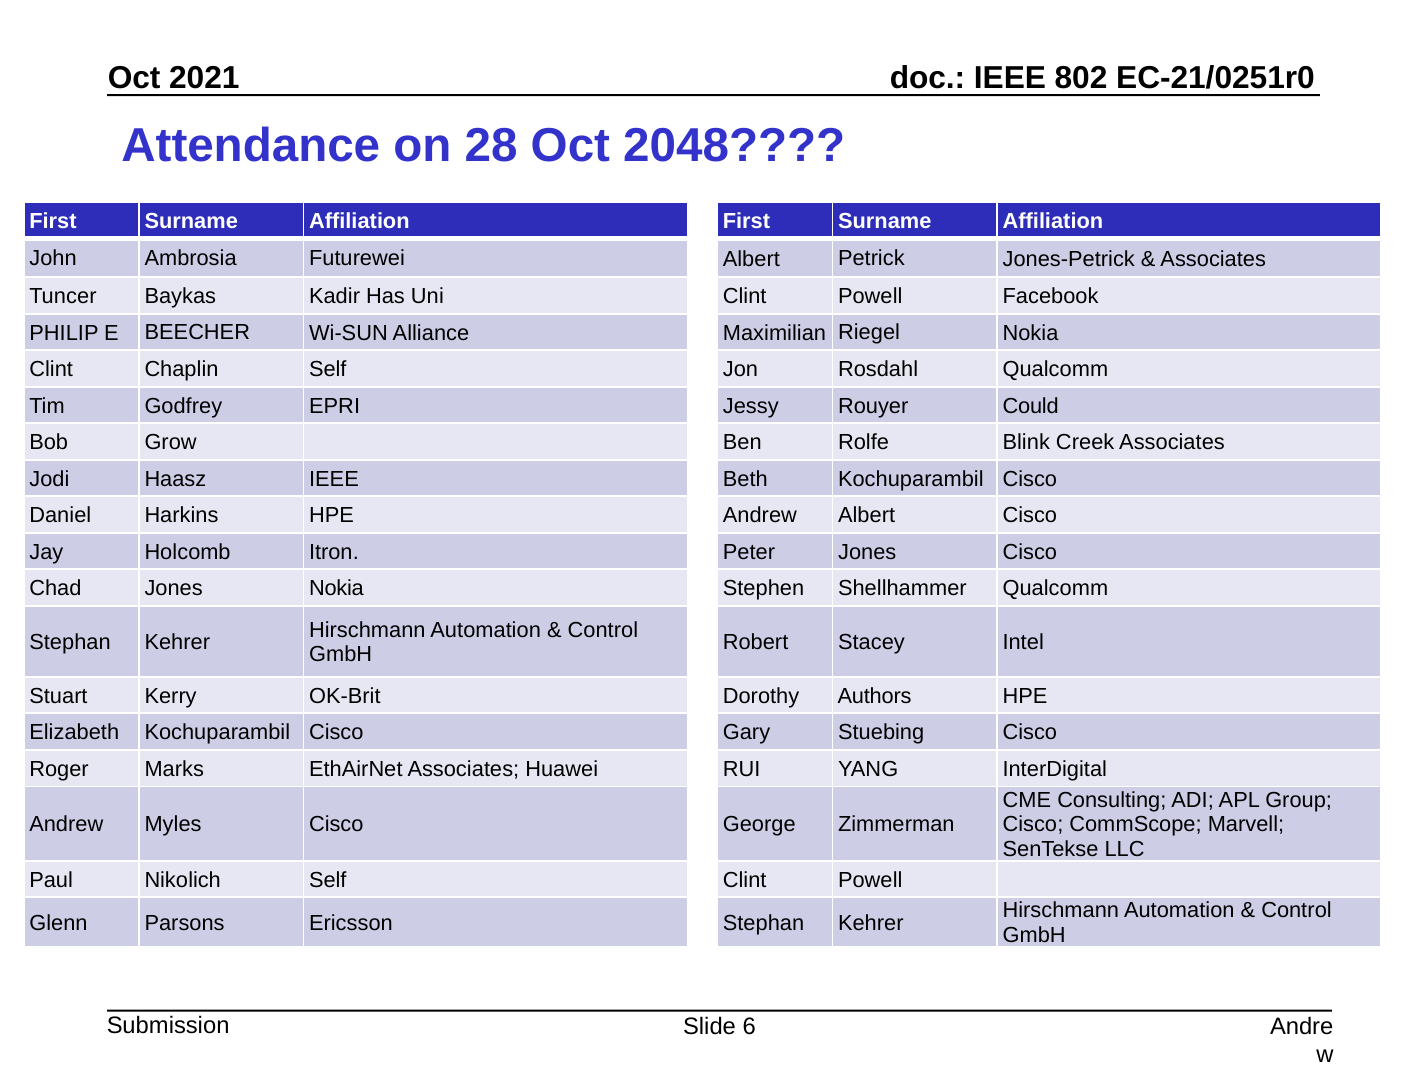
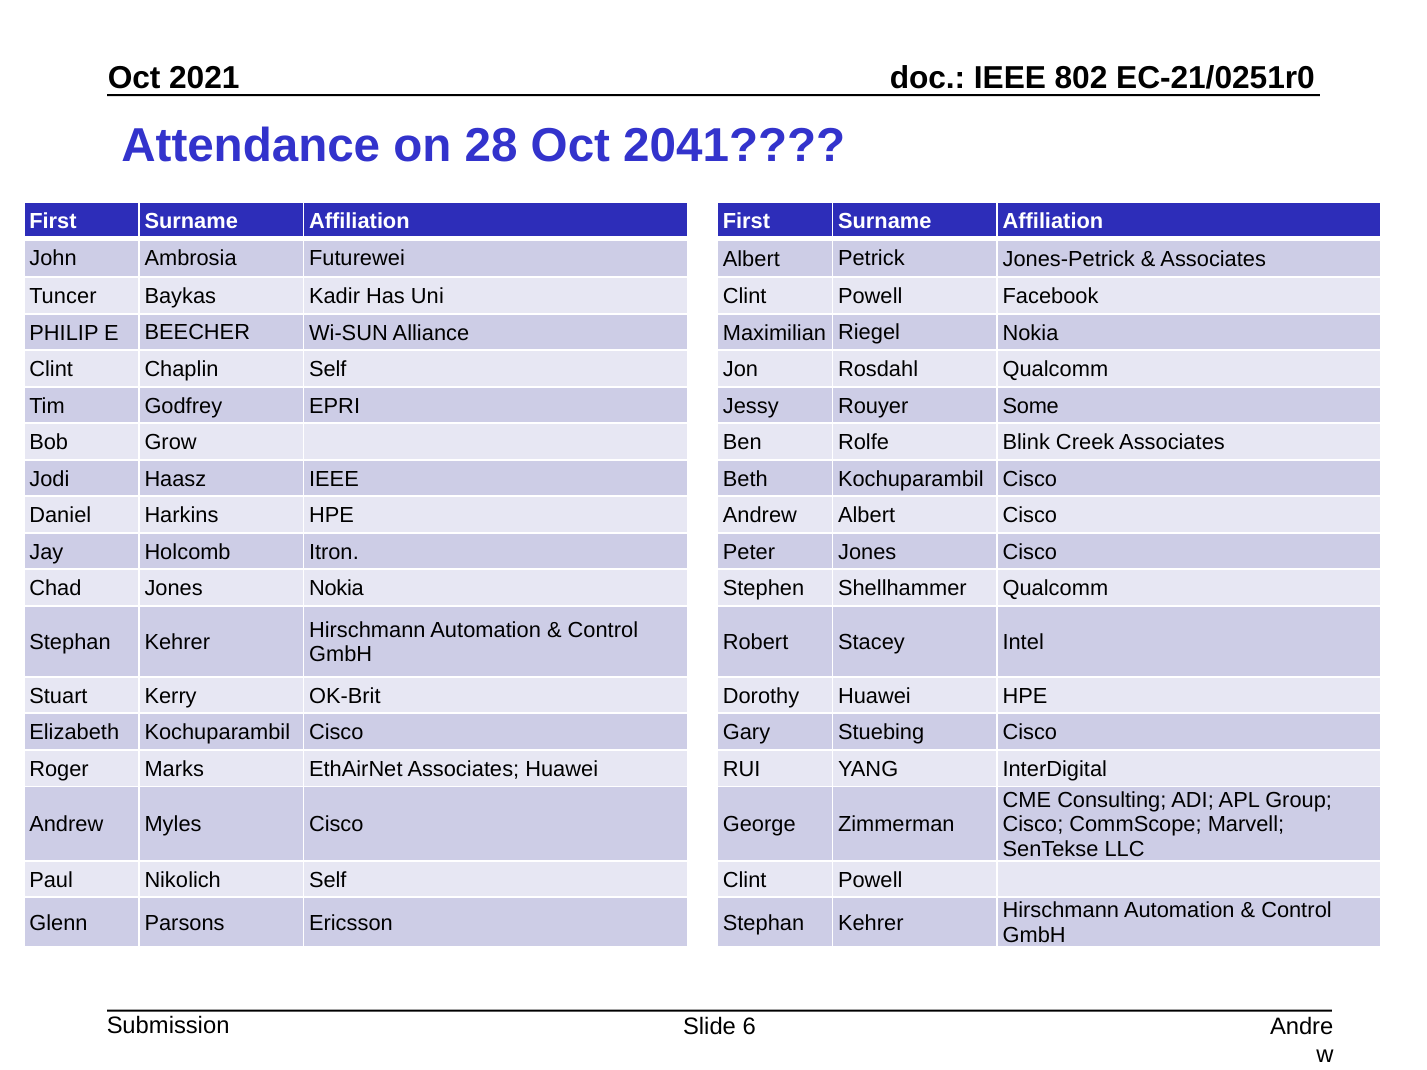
2048: 2048 -> 2041
Could: Could -> Some
Dorothy Authors: Authors -> Huawei
